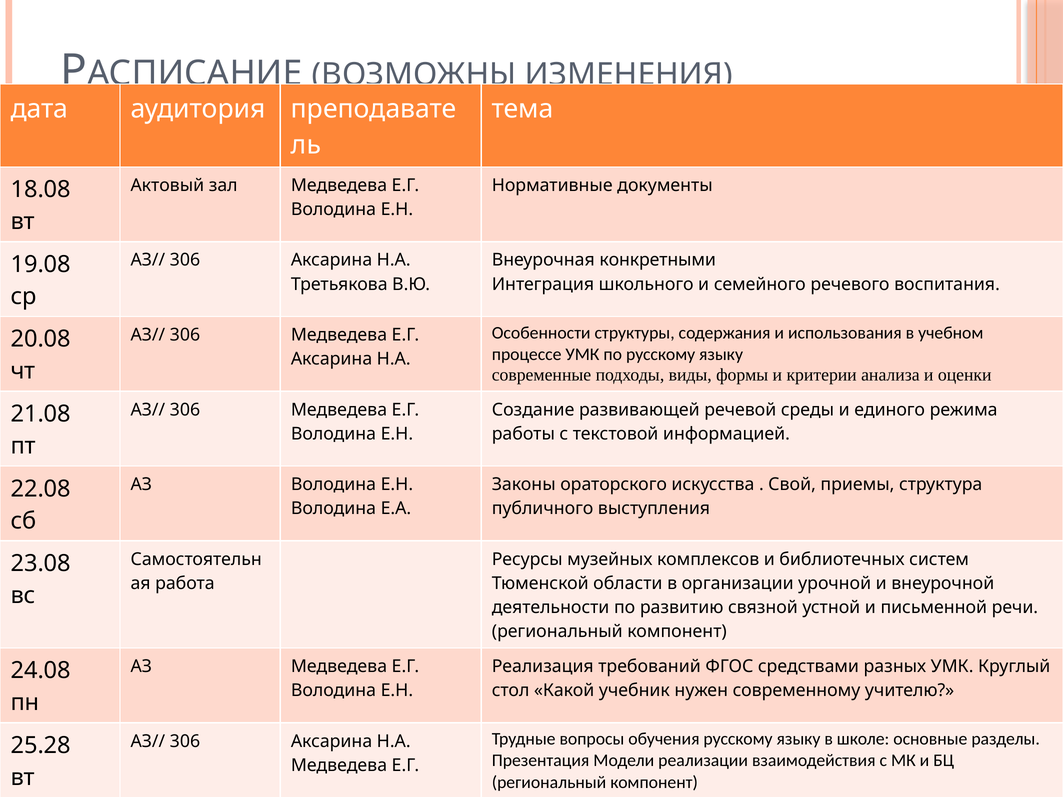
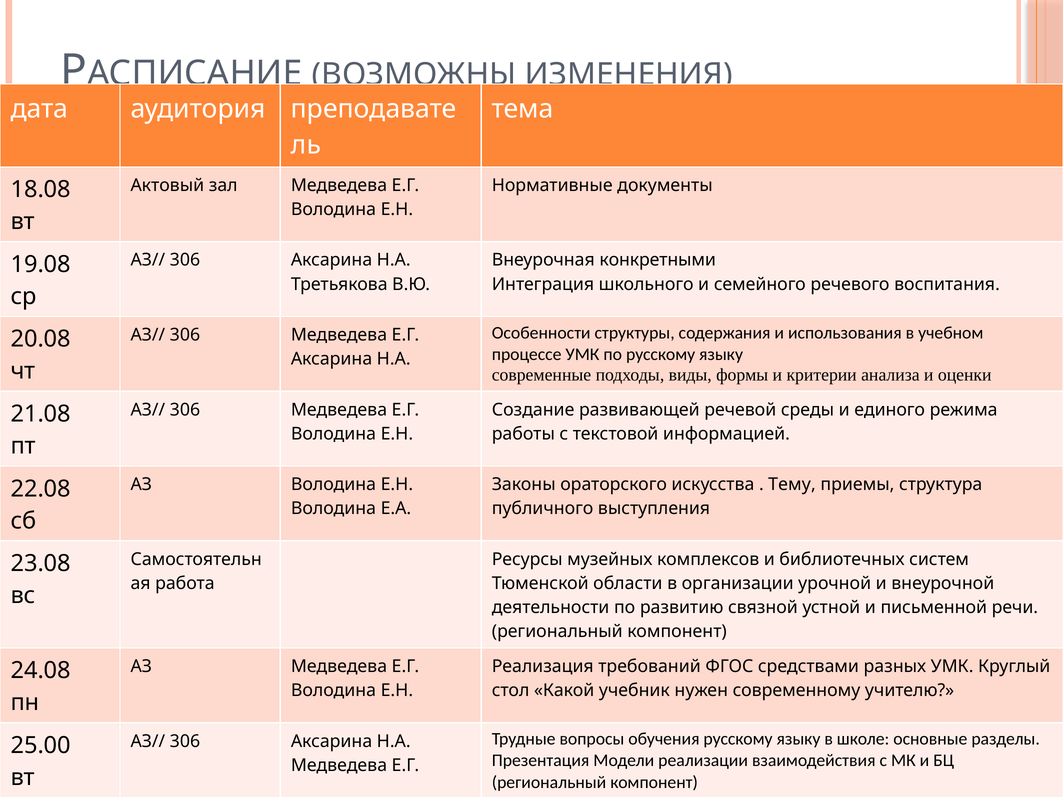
Свой: Свой -> Тему
25.28: 25.28 -> 25.00
